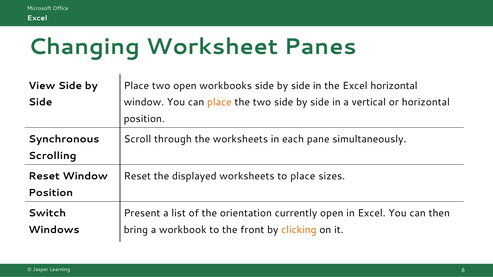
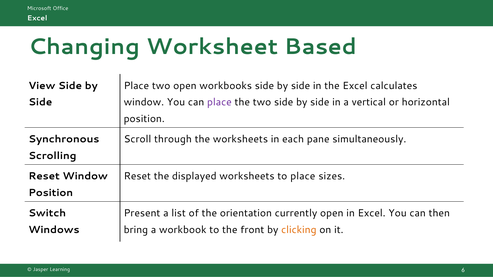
Panes: Panes -> Based
Excel horizontal: horizontal -> calculates
place at (219, 102) colour: orange -> purple
